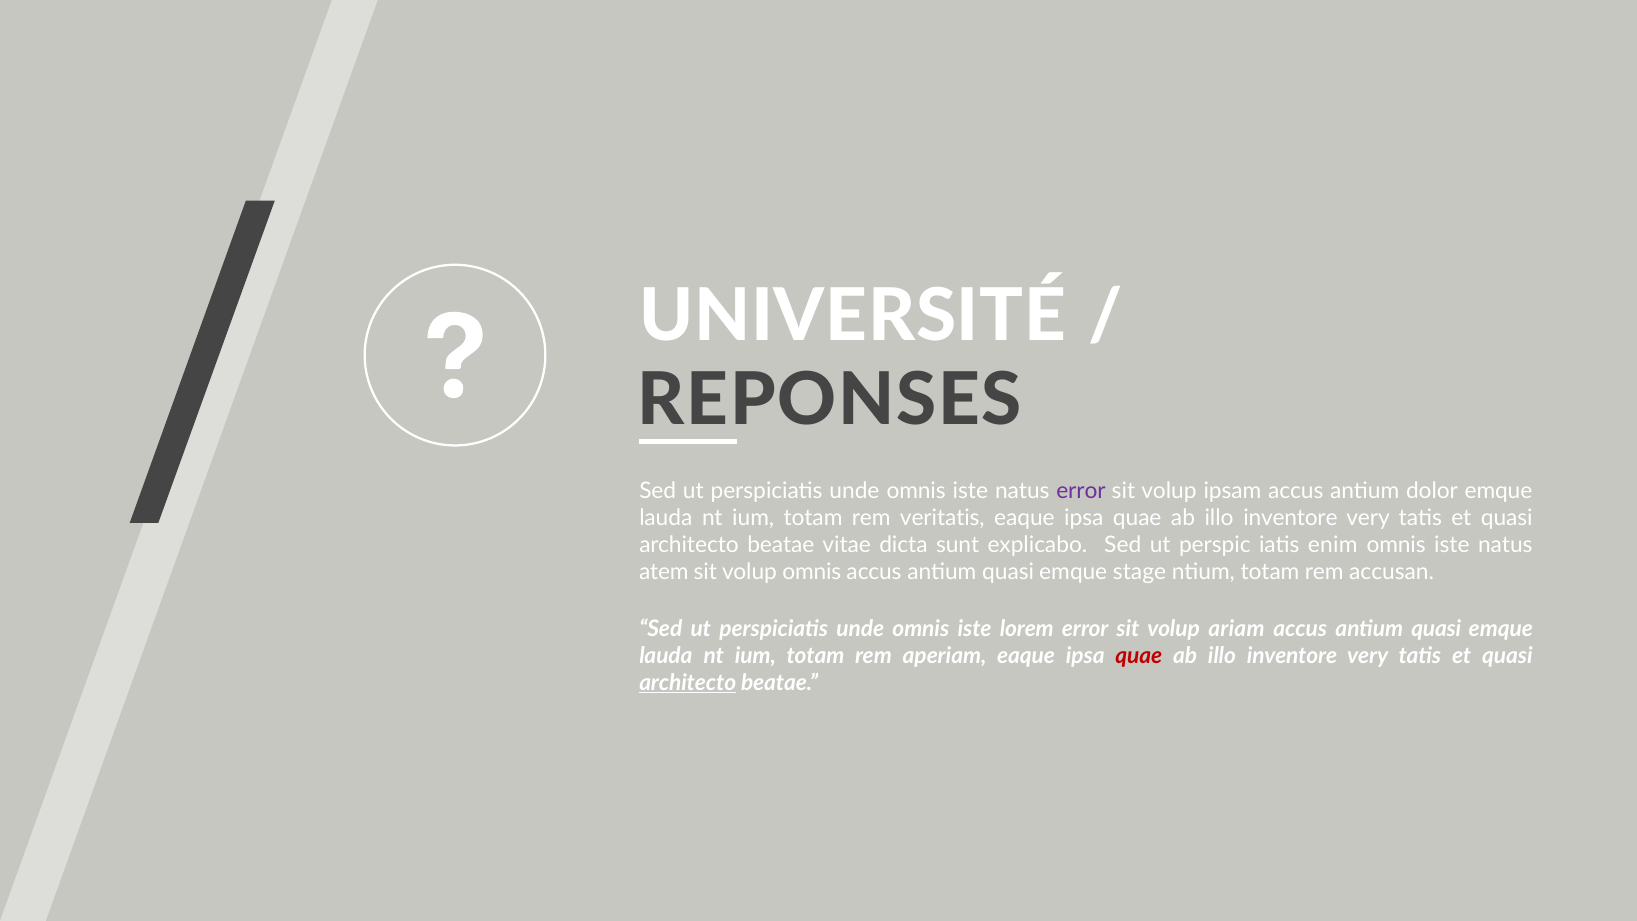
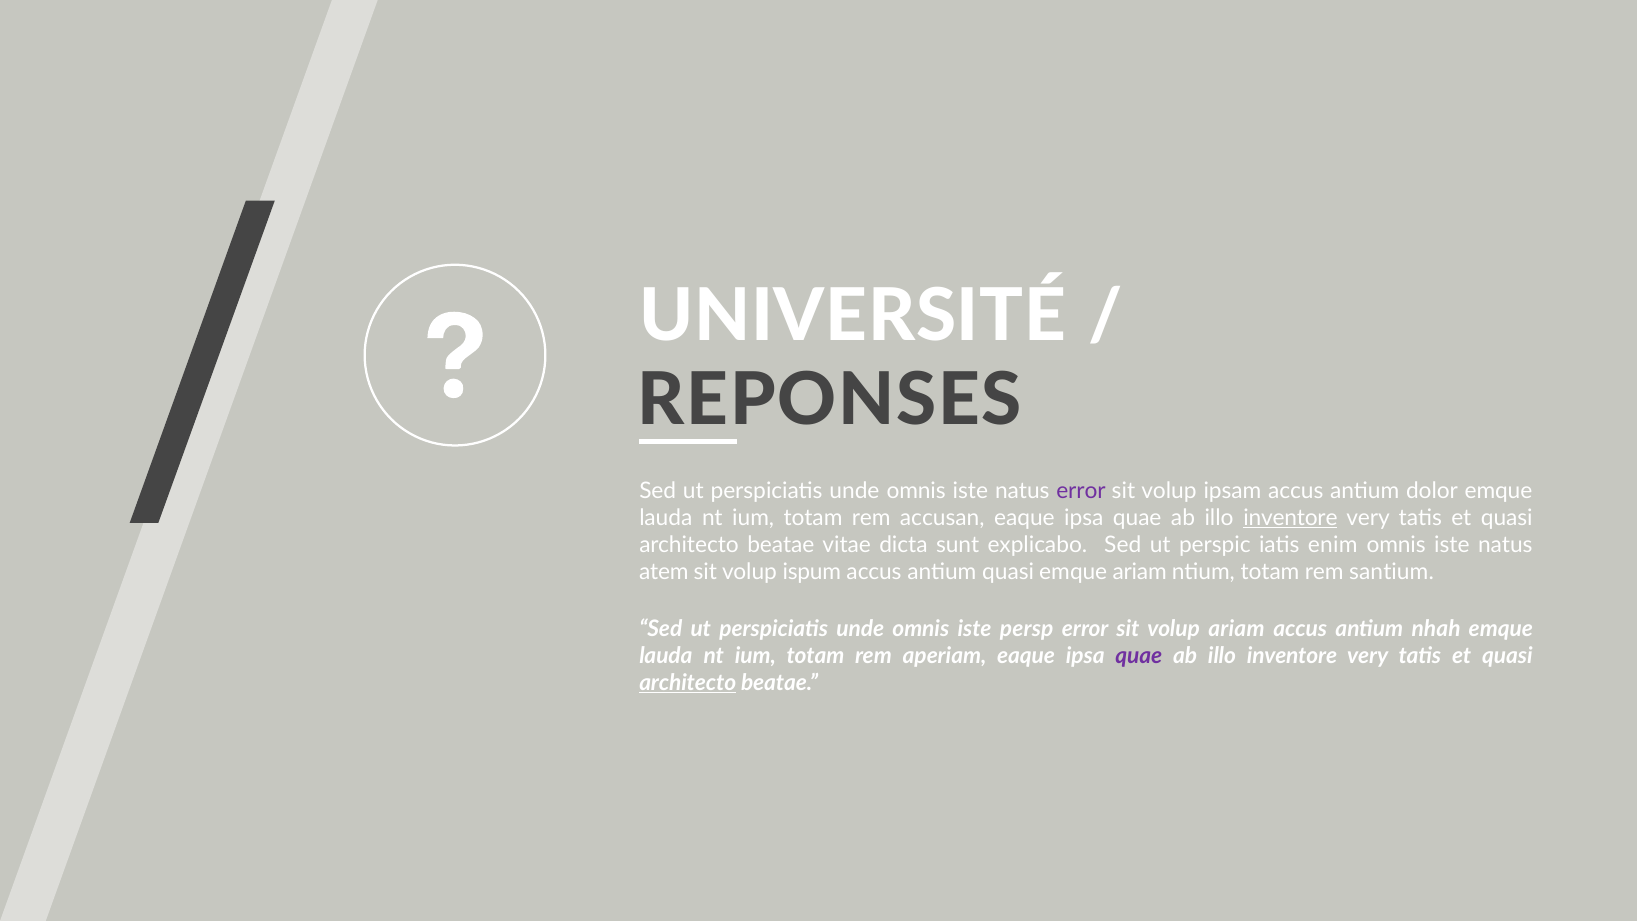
veritatis: veritatis -> accusan
inventore at (1290, 518) underline: none -> present
volup omnis: omnis -> ispum
emque stage: stage -> ariam
accusan: accusan -> santium
lorem: lorem -> persp
quasi at (1436, 629): quasi -> nhah
quae at (1139, 656) colour: red -> purple
